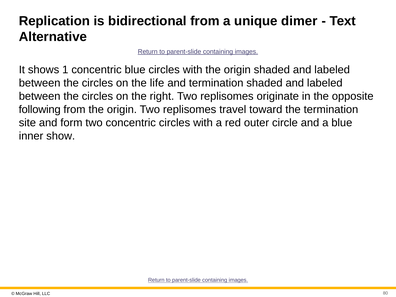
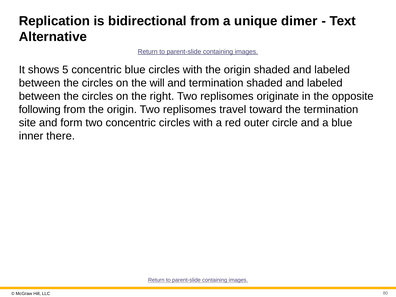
1: 1 -> 5
life: life -> will
show: show -> there
